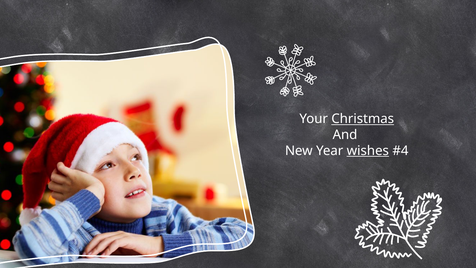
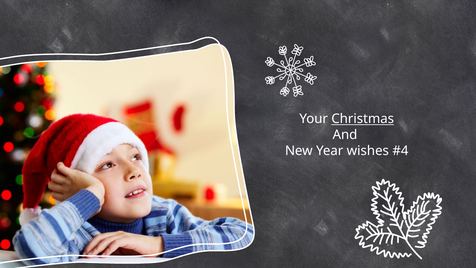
wishes underline: present -> none
